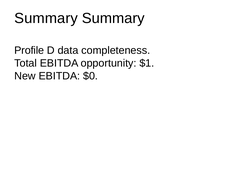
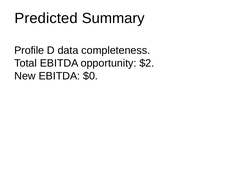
Summary at (46, 18): Summary -> Predicted
$1: $1 -> $2
